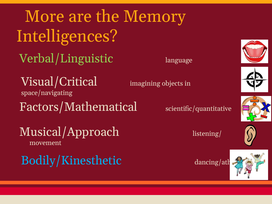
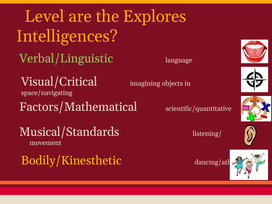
More: More -> Level
Memory: Memory -> Explores
Musical/Approach: Musical/Approach -> Musical/Standards
Bodily/Kinesthetic colour: light blue -> yellow
